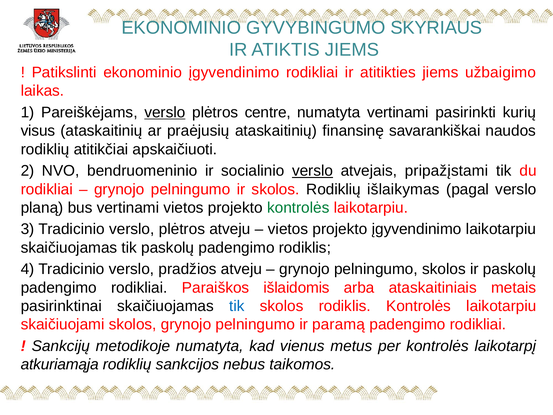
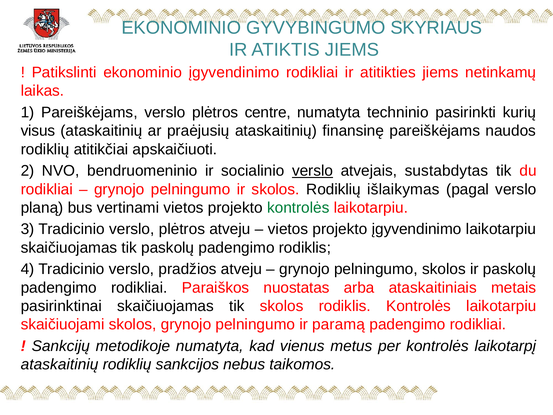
užbaigimo: užbaigimo -> netinkamų
verslo at (165, 112) underline: present -> none
numatyta vertinami: vertinami -> techninio
finansinę savarankiškai: savarankiškai -> pareiškėjams
pripažįstami: pripažįstami -> sustabdytas
išlaidomis: išlaidomis -> nuostatas
tik at (237, 306) colour: blue -> black
atkuriamąja at (60, 364): atkuriamąja -> ataskaitinių
